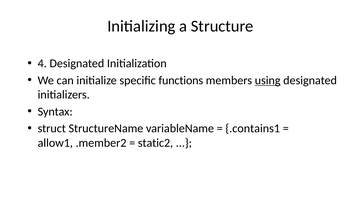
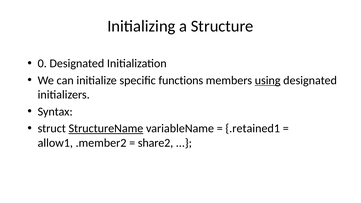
4: 4 -> 0
StructureName underline: none -> present
.contains1: .contains1 -> .retained1
static2: static2 -> share2
